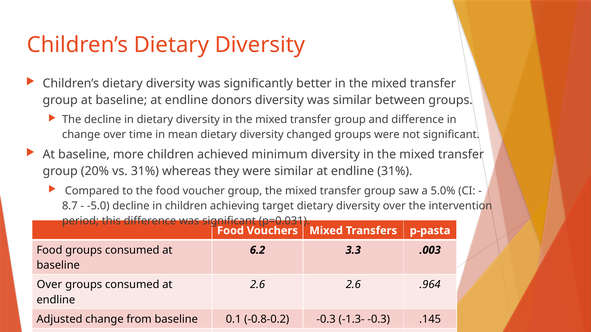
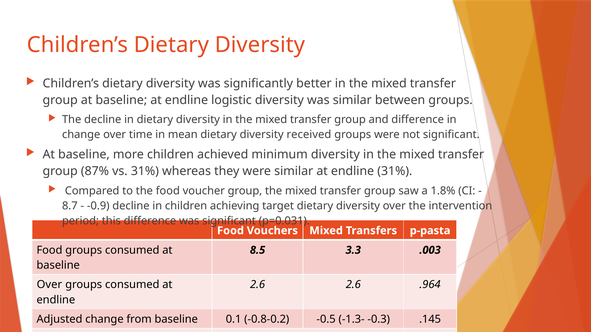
donors: donors -> logistic
changed: changed -> received
20%: 20% -> 87%
5.0%: 5.0% -> 1.8%
-5.0: -5.0 -> -0.9
6.2: 6.2 -> 8.5
-0.8-0.2 -0.3: -0.3 -> -0.5
